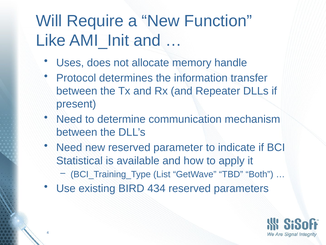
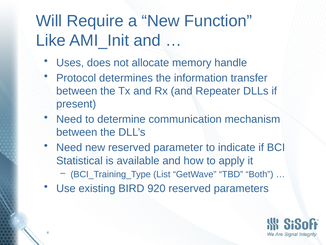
434: 434 -> 920
